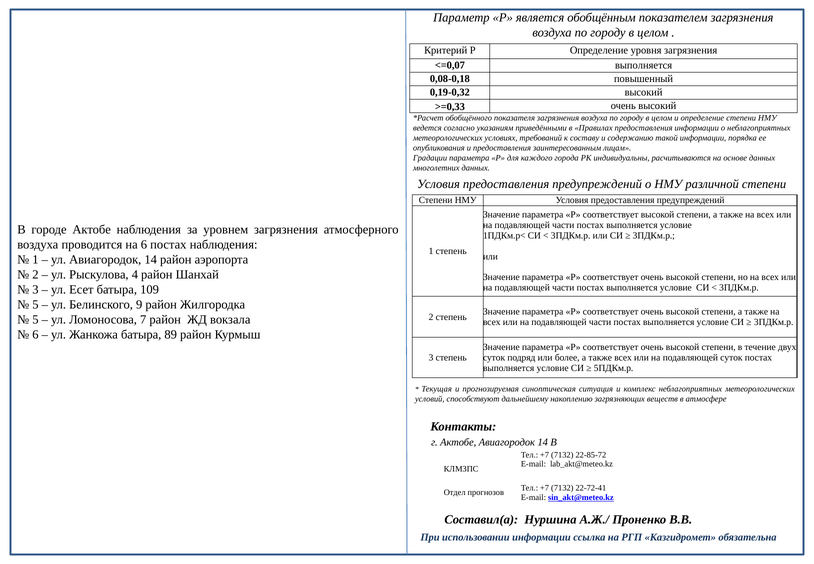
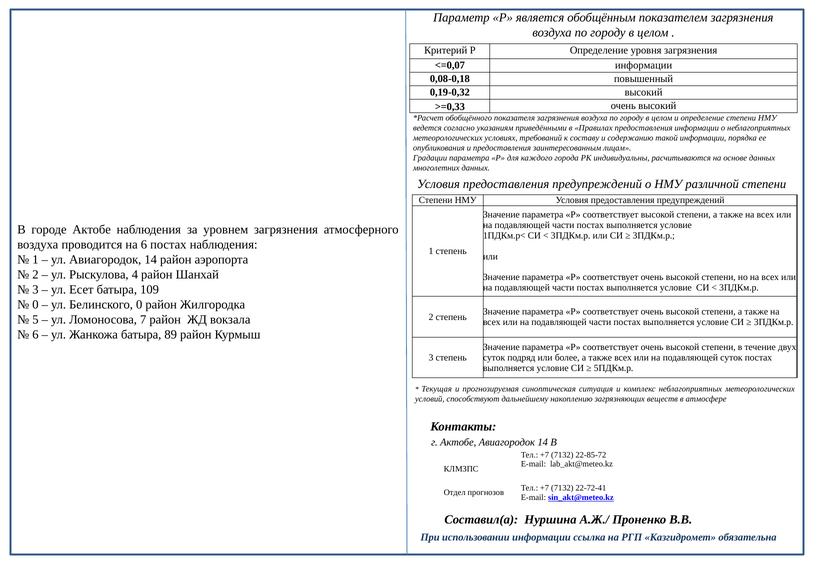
<=0,07 выполняется: выполняется -> информации
5 at (35, 304): 5 -> 0
Белинского 9: 9 -> 0
